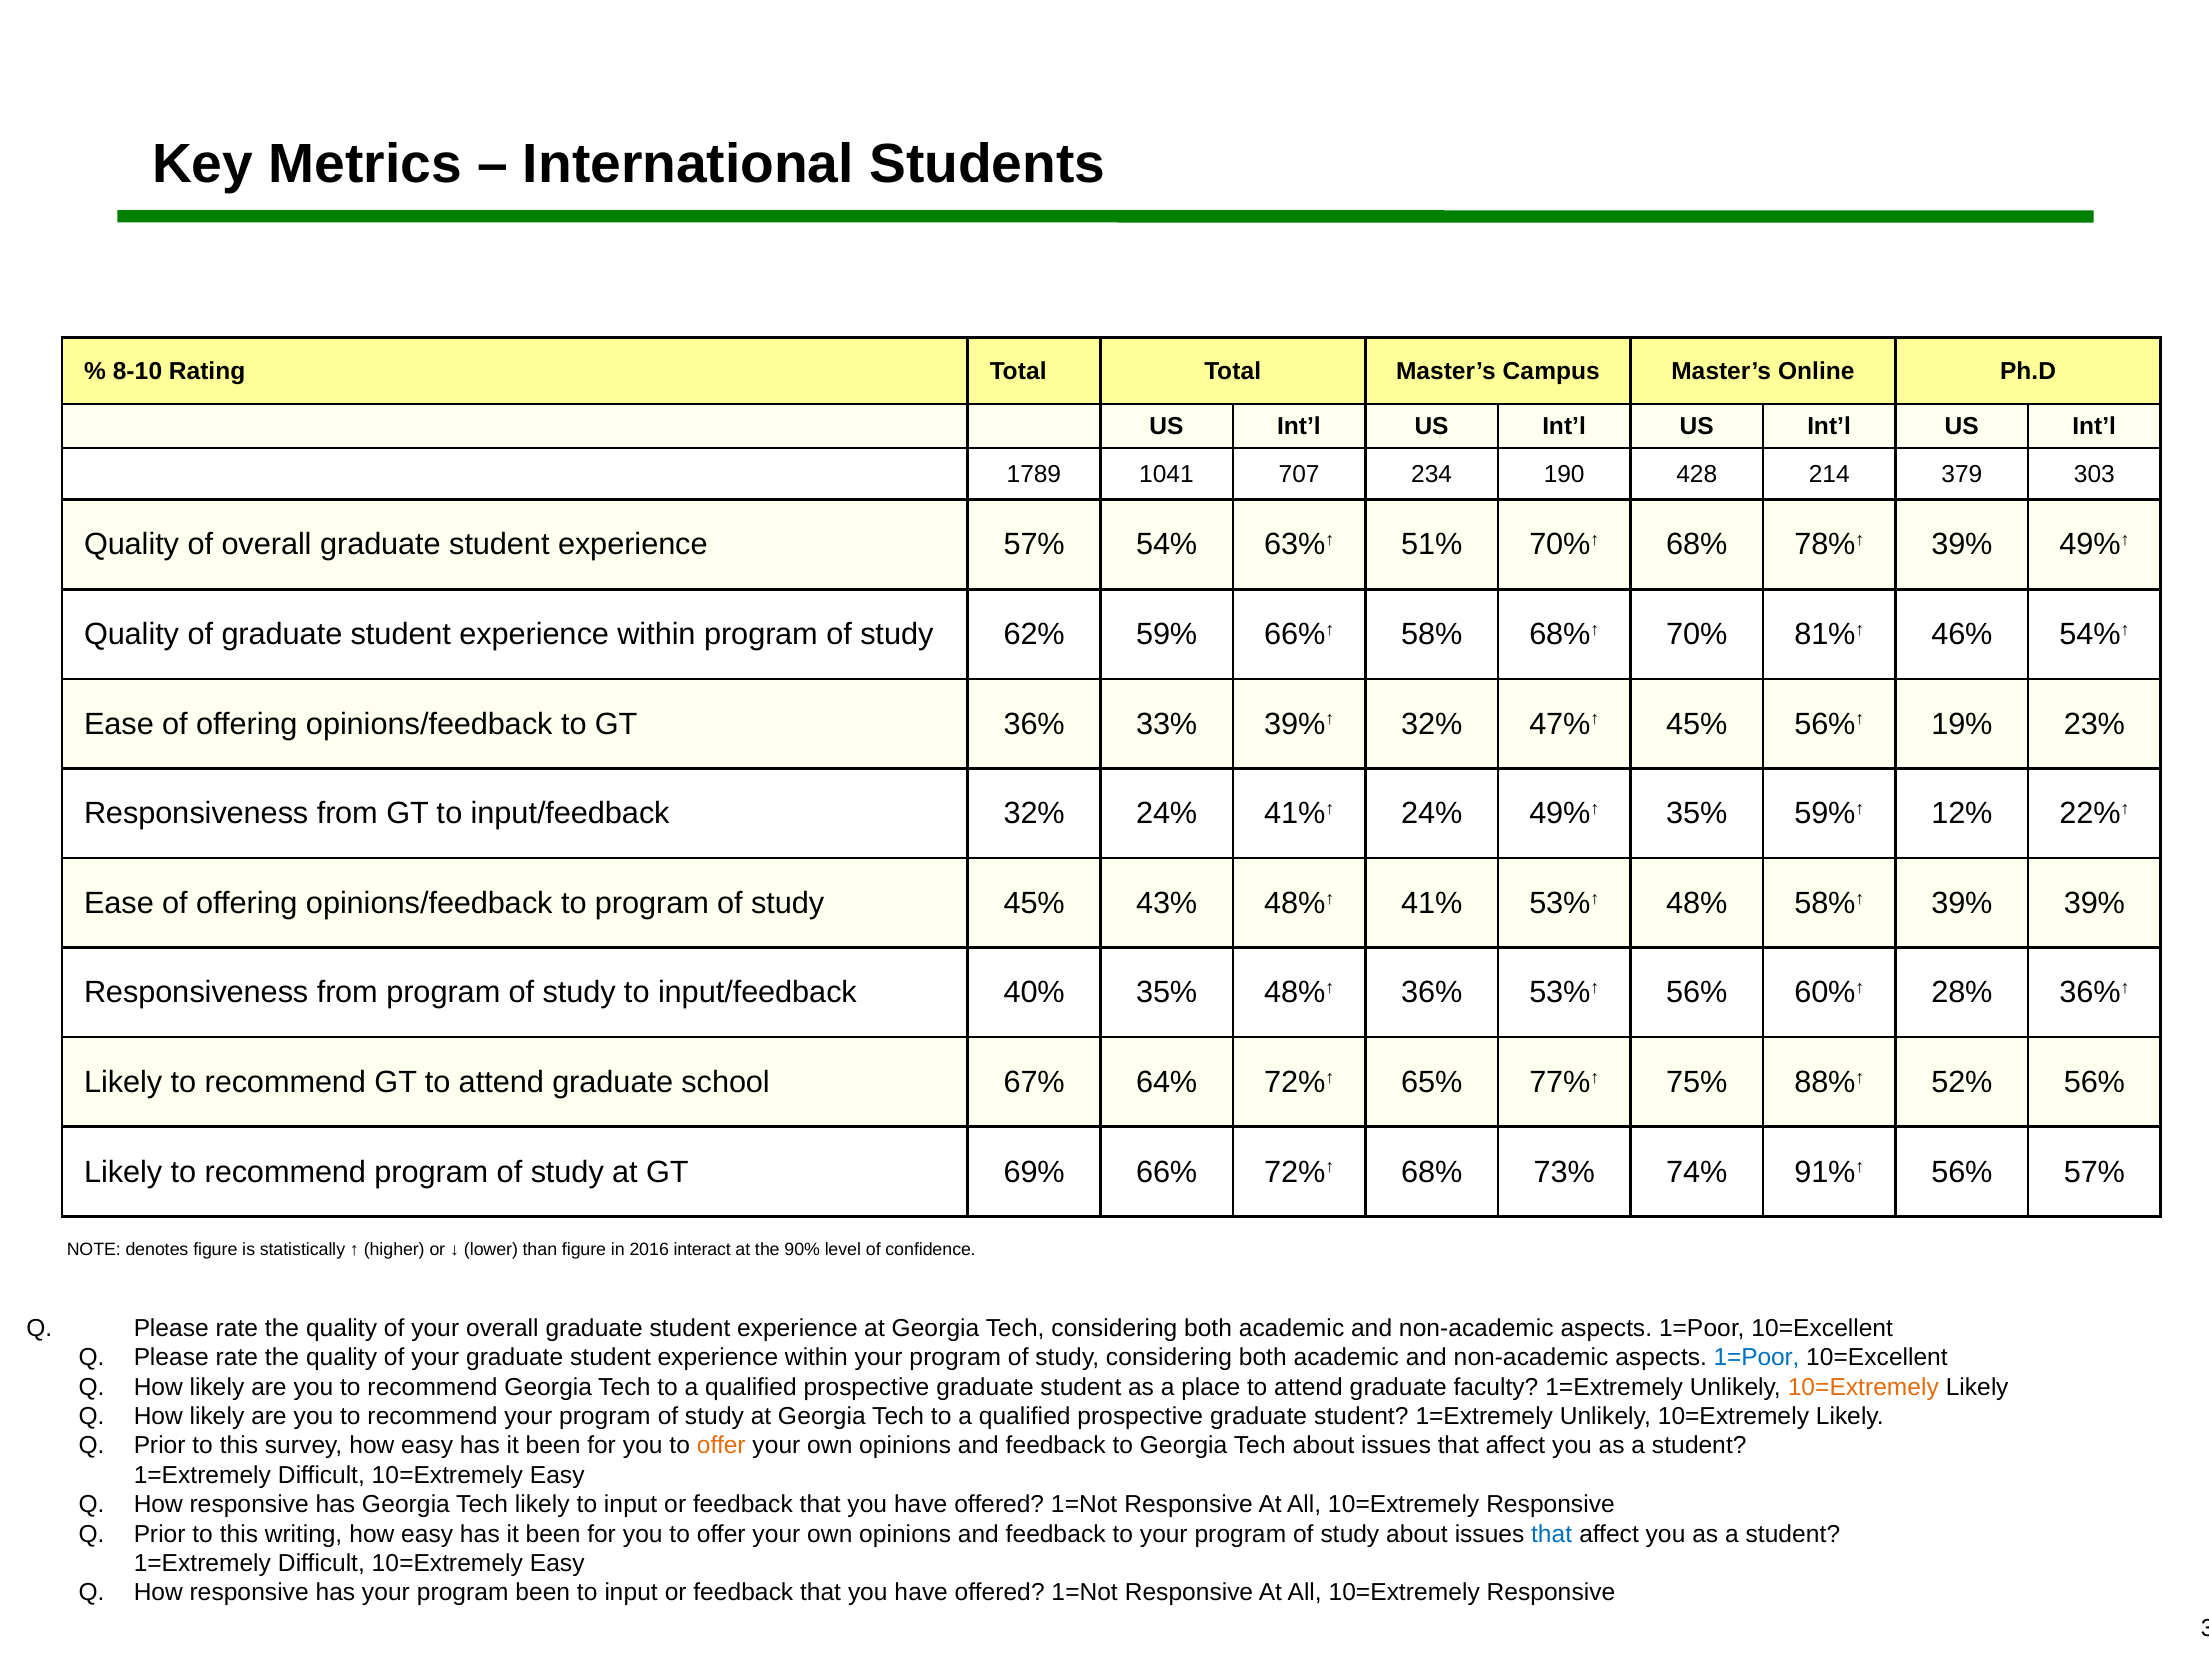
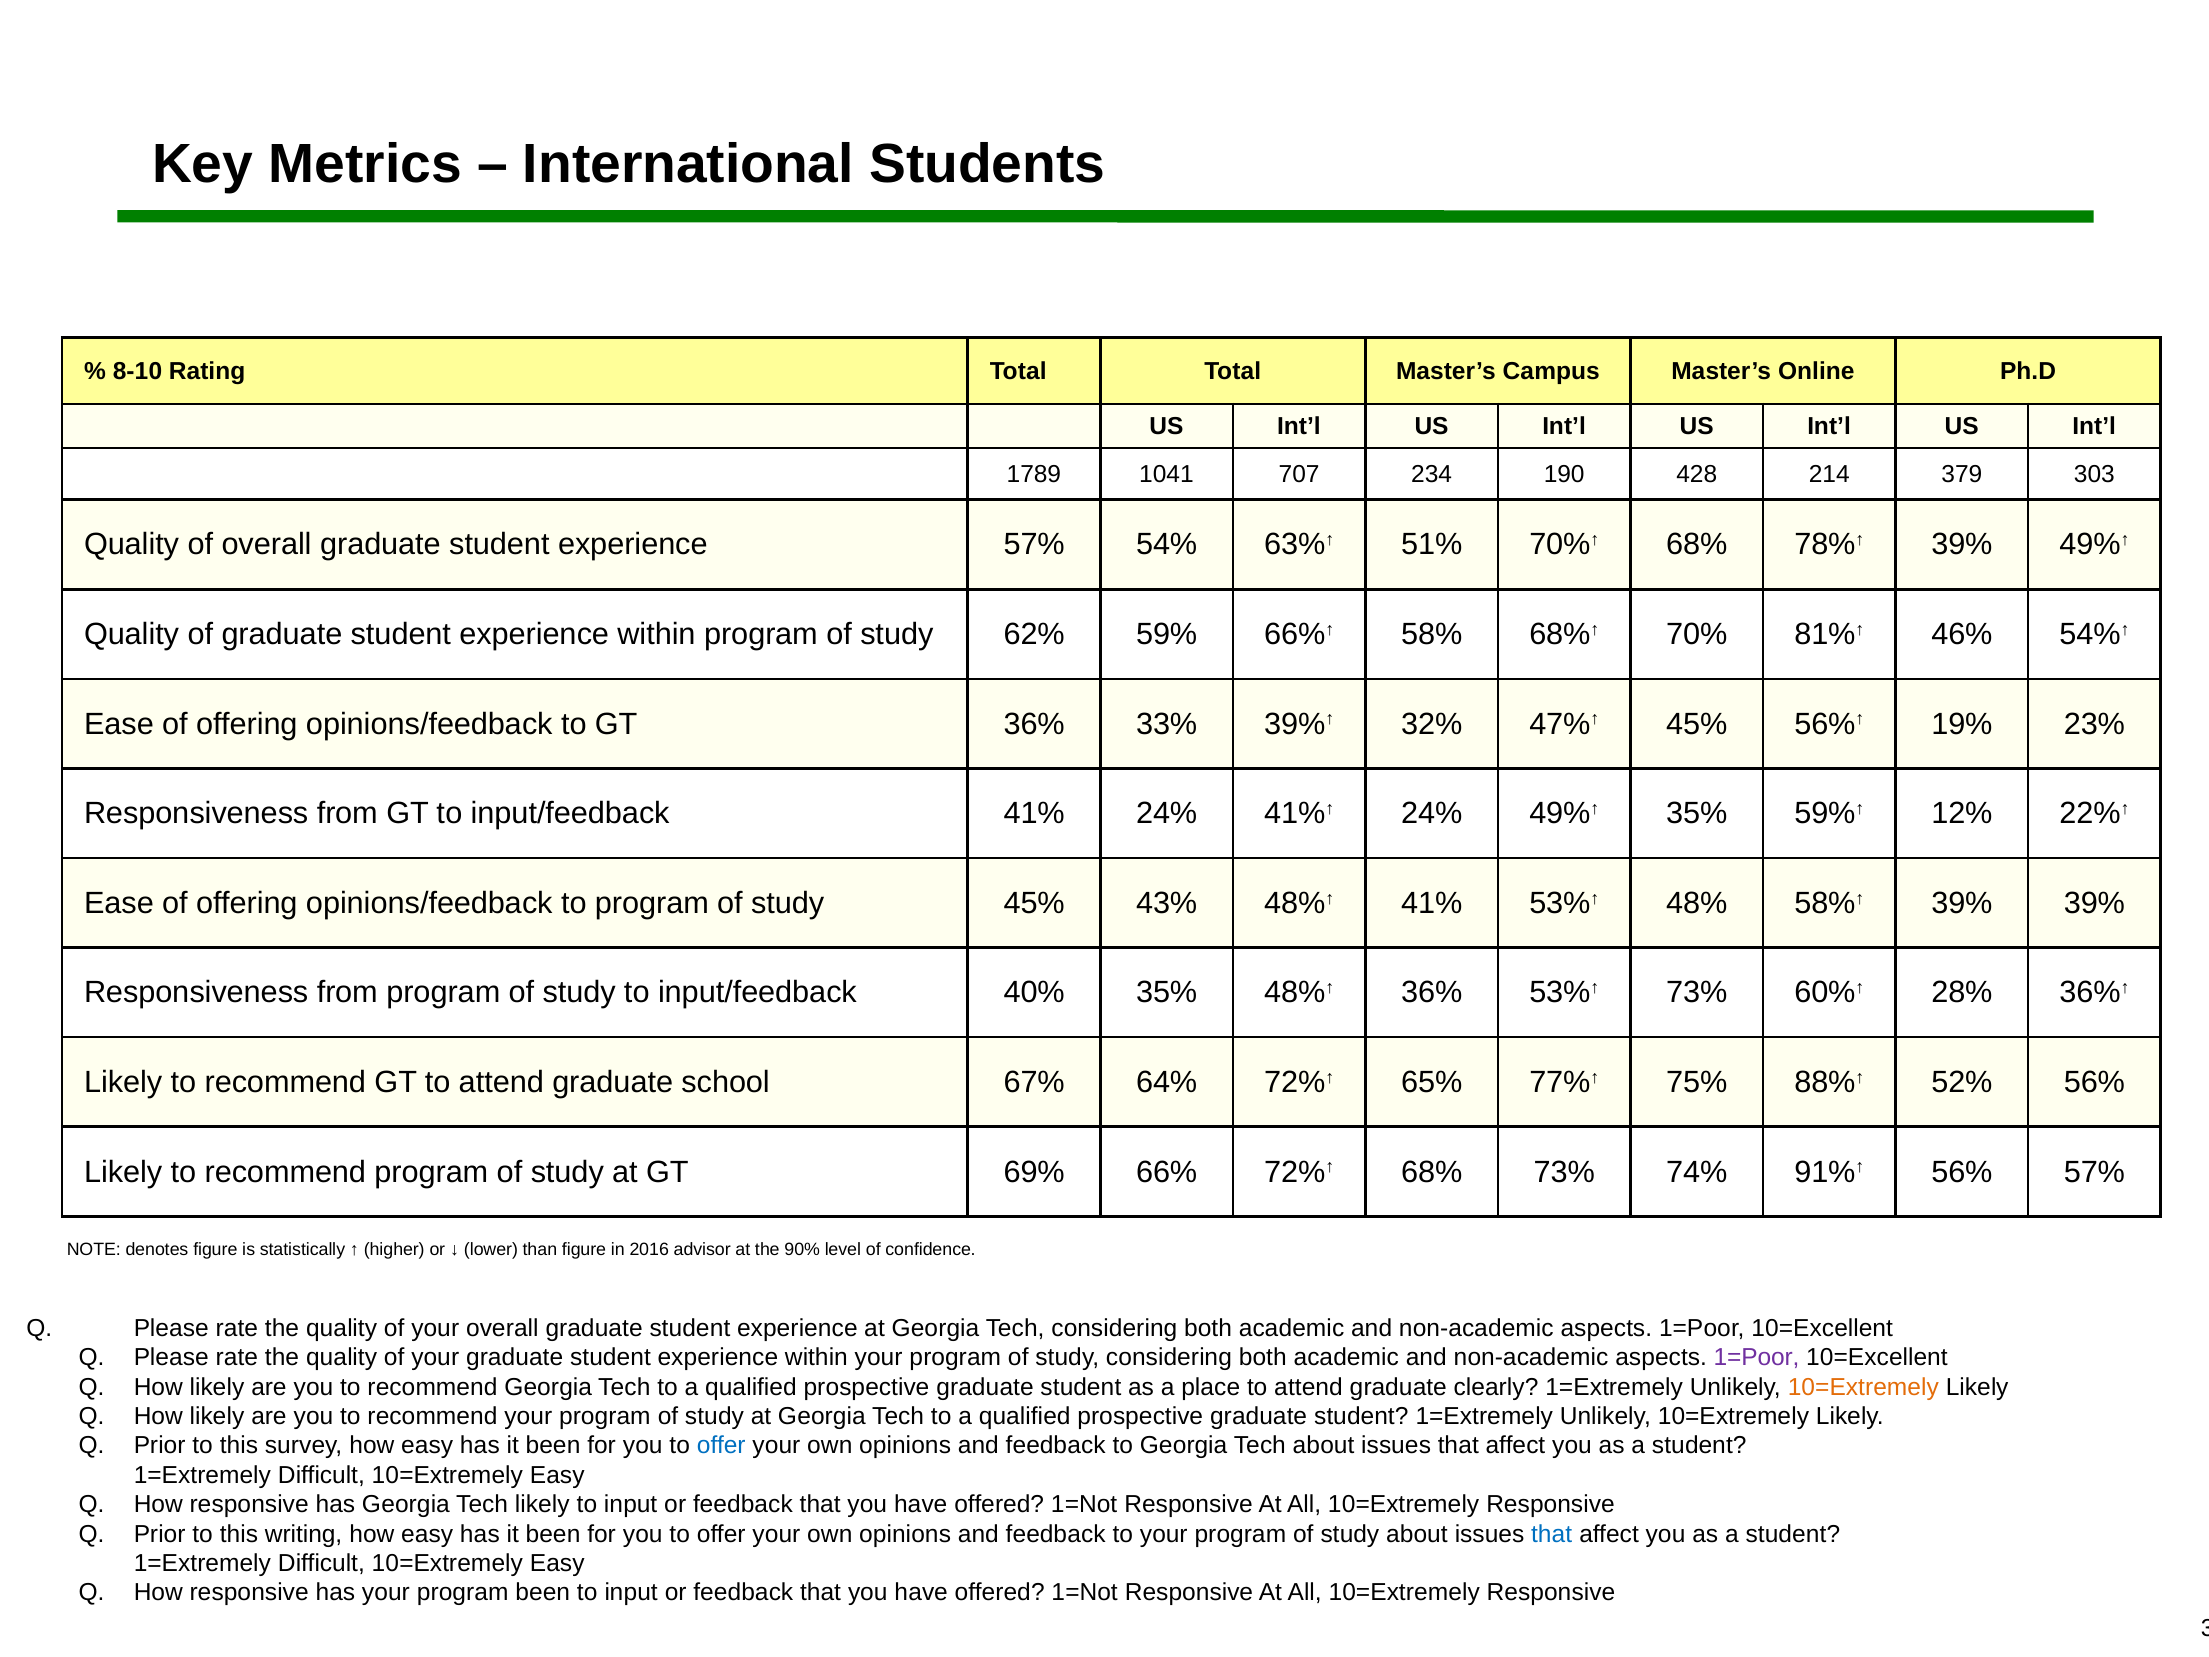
input/feedback 32%: 32% -> 41%
53%↑ 56%: 56% -> 73%
interact: interact -> advisor
1=Poor at (1757, 1357) colour: blue -> purple
faculty: faculty -> clearly
offer at (721, 1446) colour: orange -> blue
